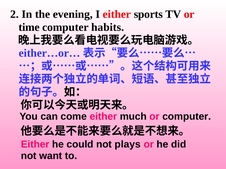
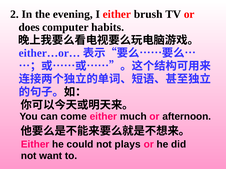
sports: sports -> brush
time: time -> does
or computer: computer -> afternoon
